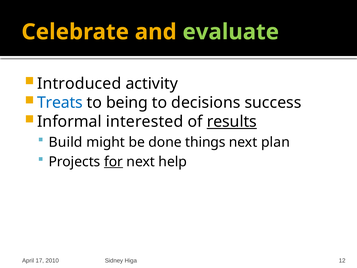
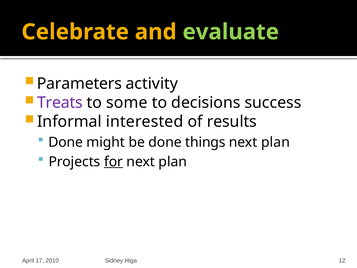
Introduced: Introduced -> Parameters
Treats colour: blue -> purple
being: being -> some
results underline: present -> none
Build at (66, 142): Build -> Done
help at (173, 162): help -> plan
